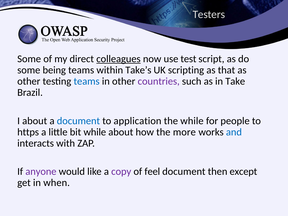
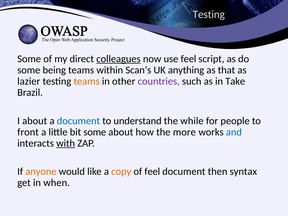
Testers at (209, 14): Testers -> Testing
use test: test -> feel
Take’s: Take’s -> Scan’s
scripting: scripting -> anything
other at (29, 81): other -> lazier
teams at (87, 81) colour: blue -> orange
application: application -> understand
https: https -> front
bit while: while -> some
with underline: none -> present
anyone colour: purple -> orange
copy colour: purple -> orange
except: except -> syntax
